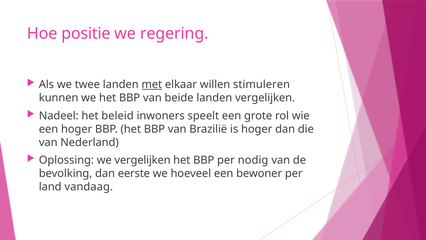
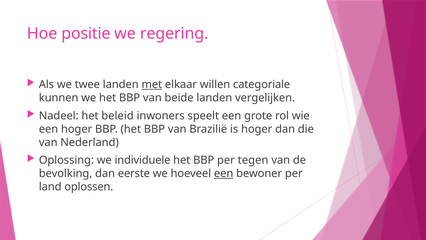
stimuleren: stimuleren -> categoriale
we vergelijken: vergelijken -> individuele
nodig: nodig -> tegen
een at (224, 173) underline: none -> present
vandaag: vandaag -> oplossen
